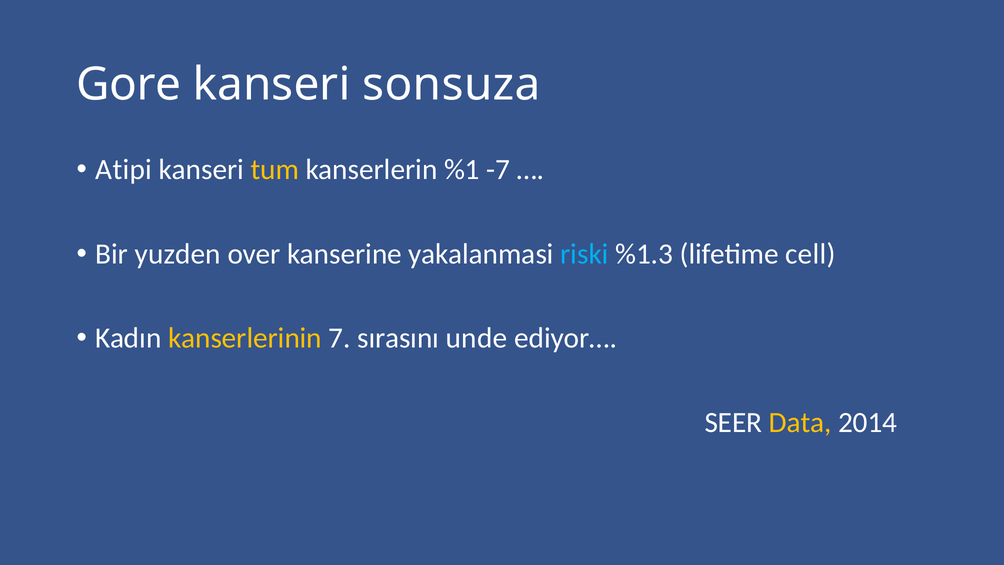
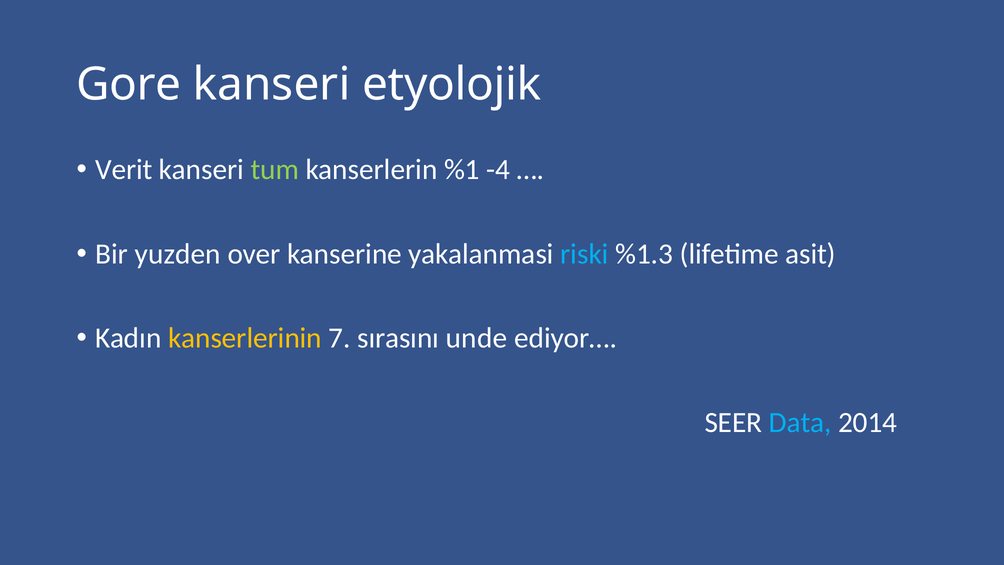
sonsuza: sonsuza -> etyolojik
Atipi: Atipi -> Verit
tum colour: yellow -> light green
-7: -7 -> -4
cell: cell -> asit
Data colour: yellow -> light blue
